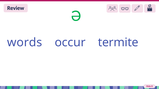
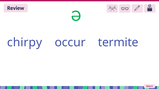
words: words -> chirpy
